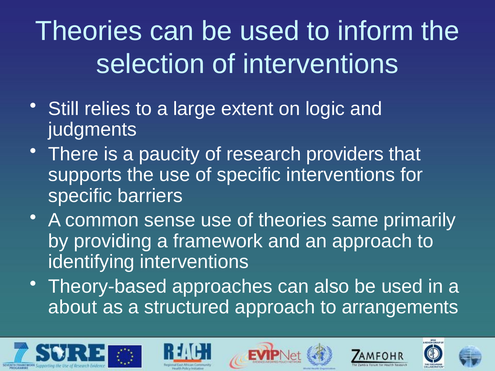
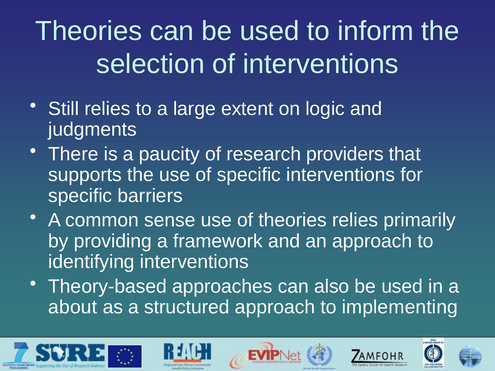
theories same: same -> relies
arrangements: arrangements -> implementing
